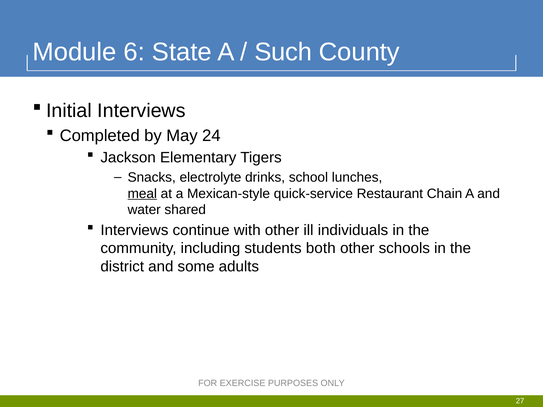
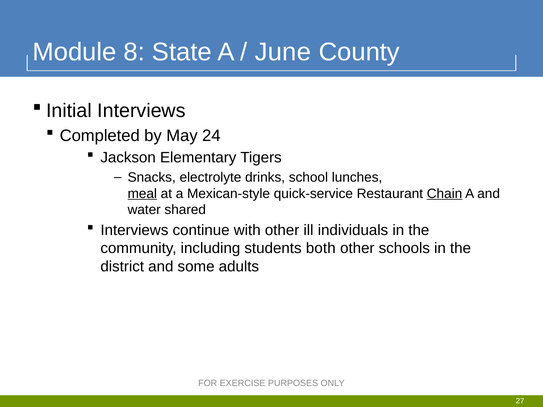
6: 6 -> 8
Such: Such -> June
Chain underline: none -> present
